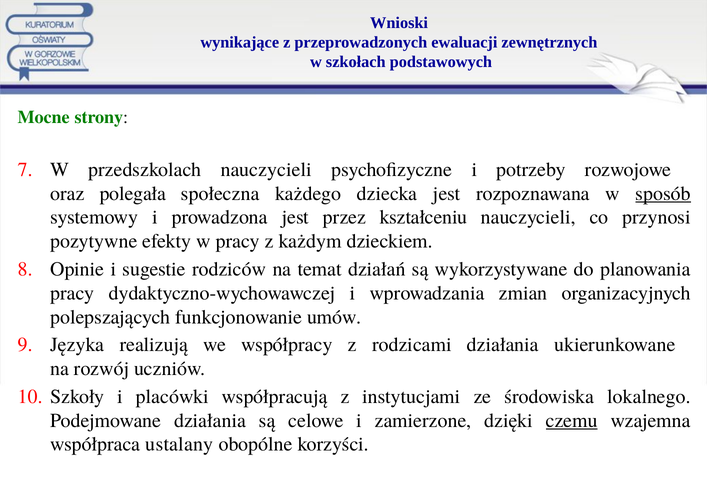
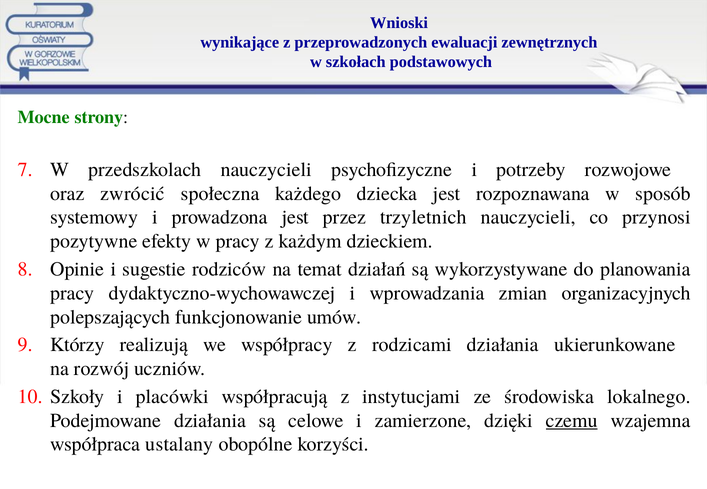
polegała: polegała -> zwrócić
sposób underline: present -> none
kształceniu: kształceniu -> trzyletnich
Języka: Języka -> Którzy
